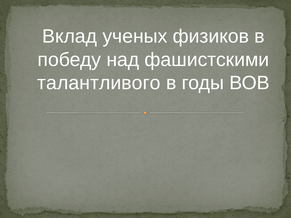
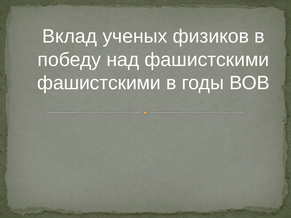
талантливого at (99, 83): талантливого -> фашистскими
